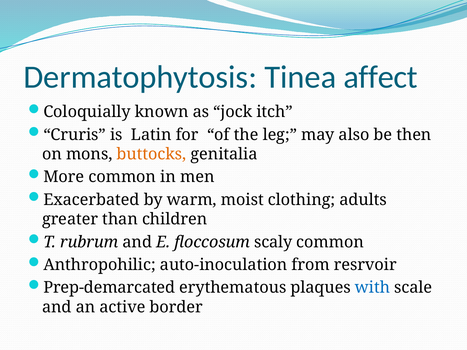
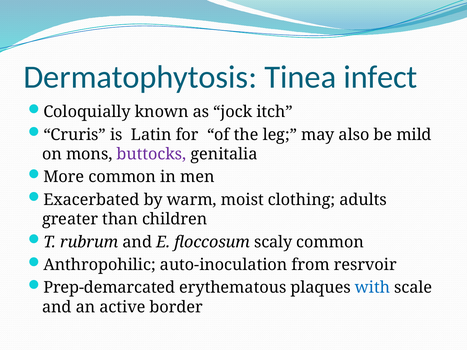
affect: affect -> infect
then: then -> mild
buttocks colour: orange -> purple
